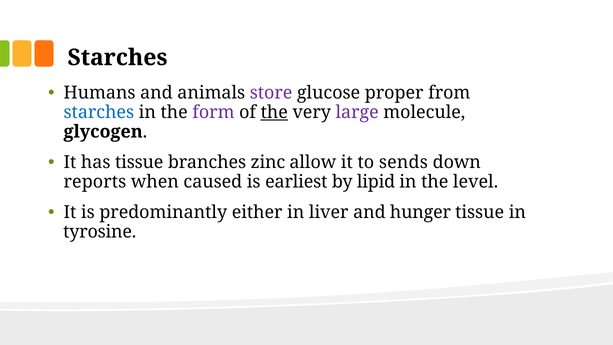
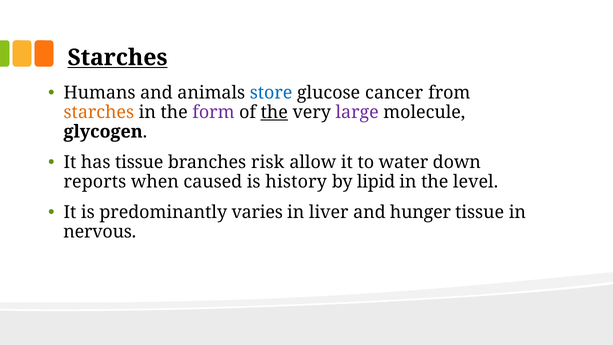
Starches at (117, 58) underline: none -> present
store colour: purple -> blue
proper: proper -> cancer
starches at (99, 112) colour: blue -> orange
zinc: zinc -> risk
sends: sends -> water
earliest: earliest -> history
either: either -> varies
tyrosine: tyrosine -> nervous
